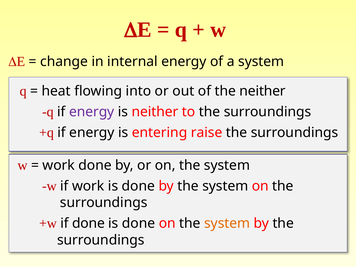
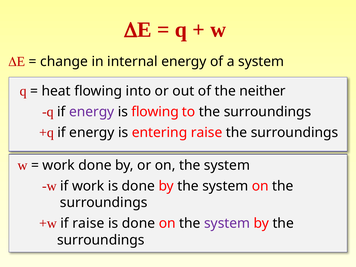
is neither: neither -> flowing
if done: done -> raise
system at (227, 223) colour: orange -> purple
